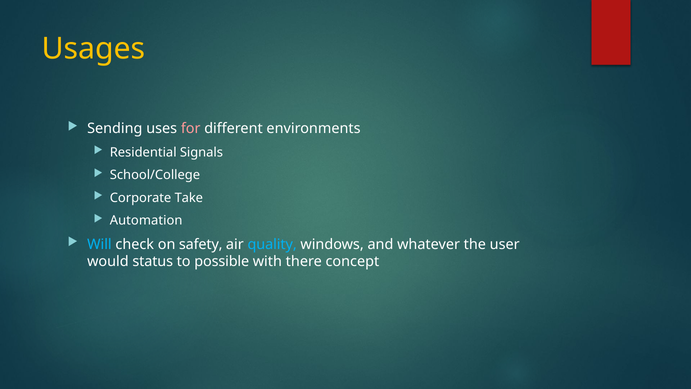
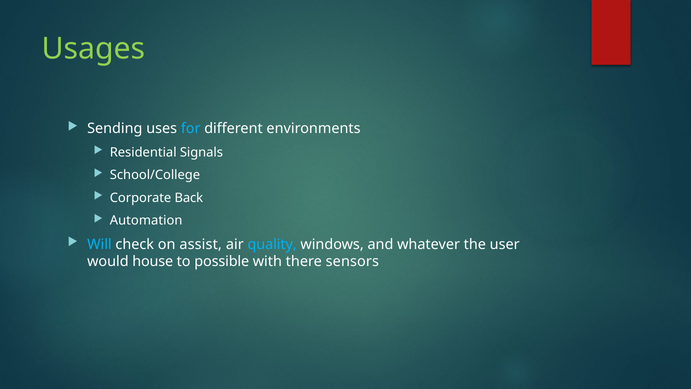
Usages colour: yellow -> light green
for colour: pink -> light blue
Take: Take -> Back
safety: safety -> assist
status: status -> house
concept: concept -> sensors
